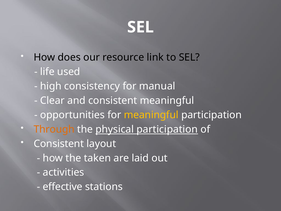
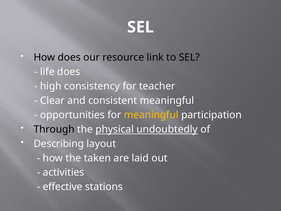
life used: used -> does
manual: manual -> teacher
Through colour: orange -> black
physical participation: participation -> undoubtedly
Consistent at (59, 144): Consistent -> Describing
